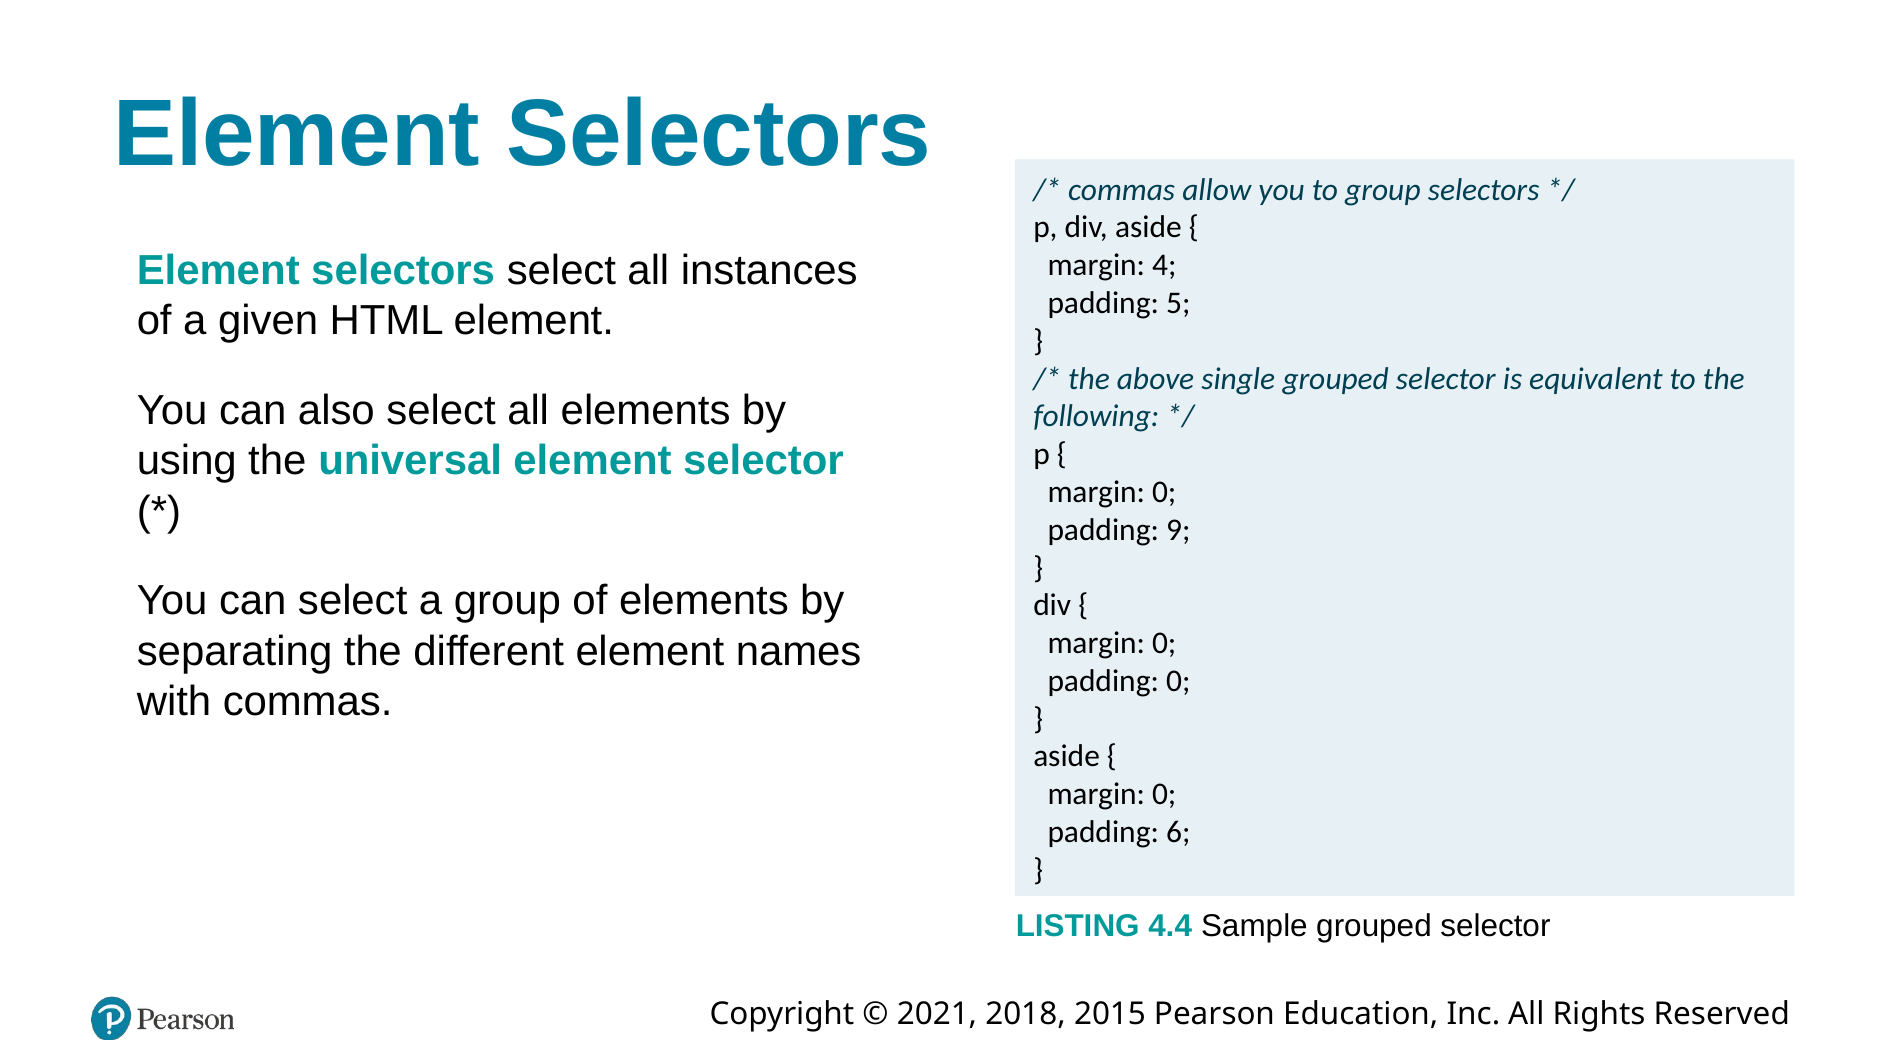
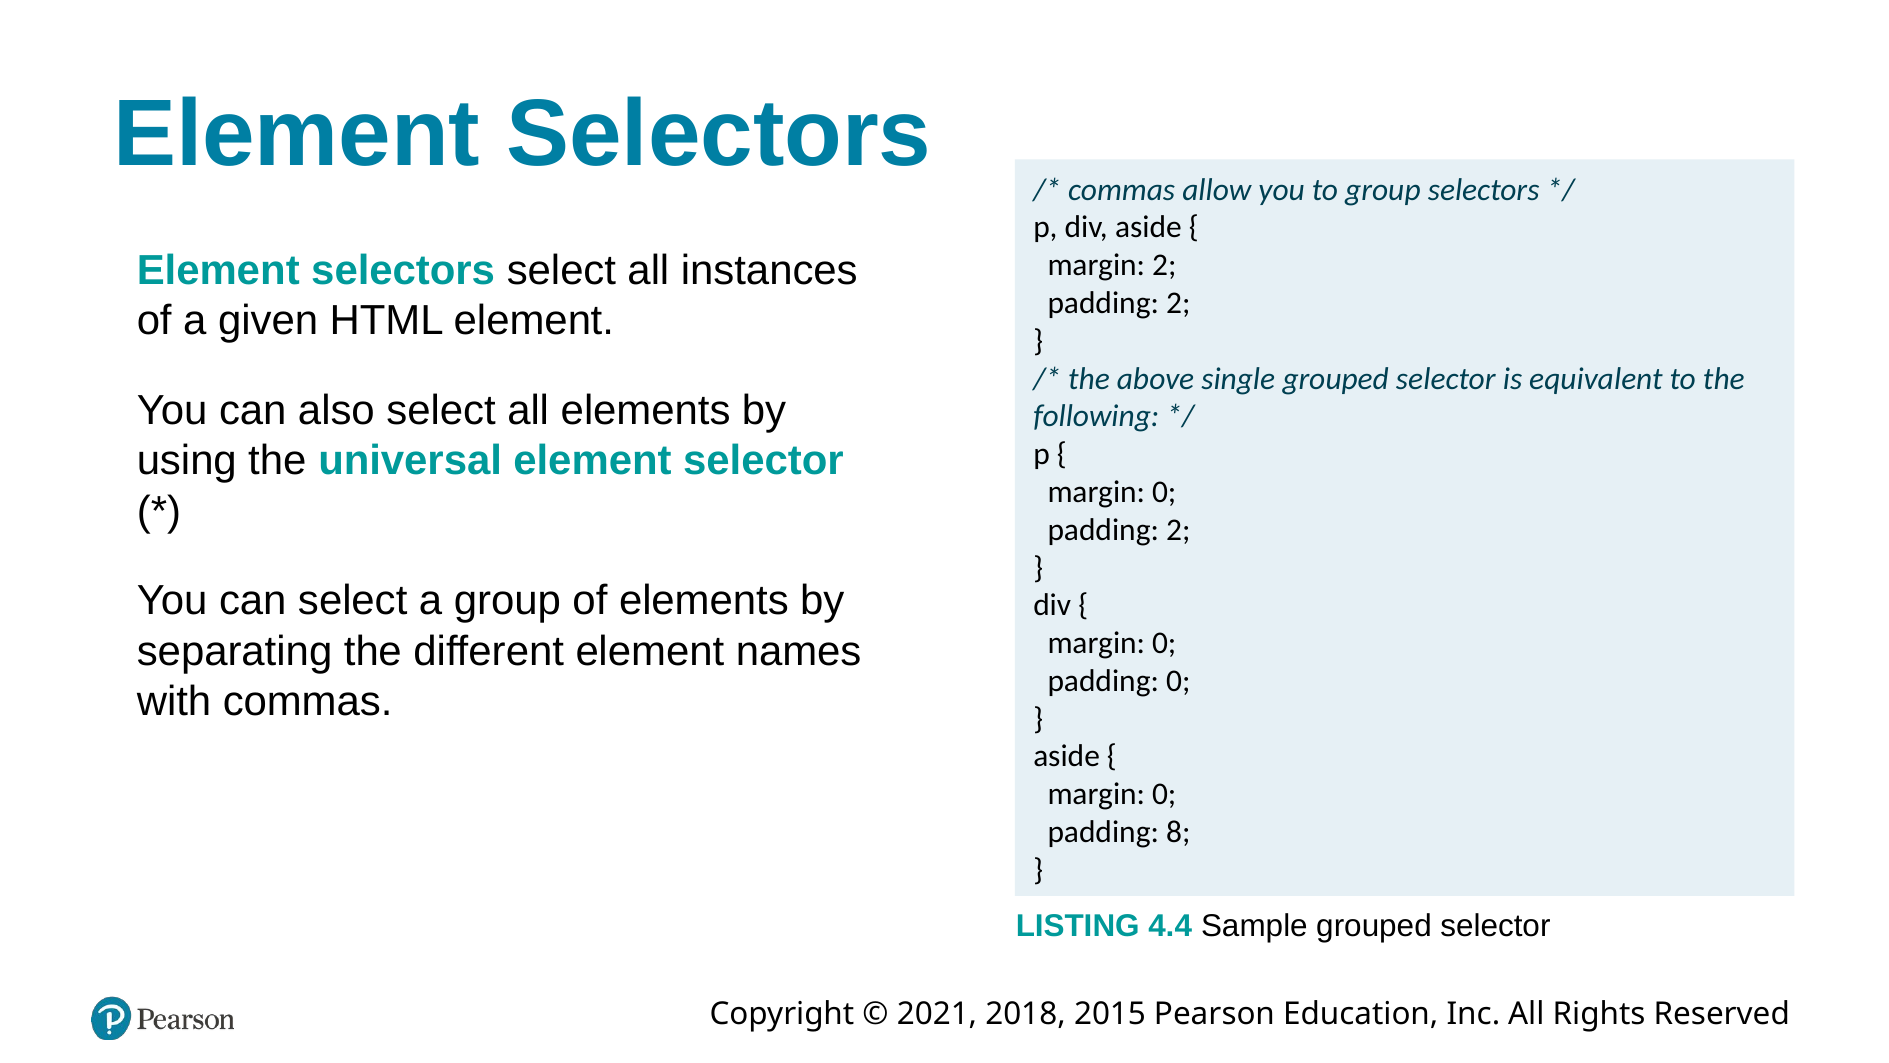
margin 4: 4 -> 2
5 at (1178, 303): 5 -> 2
9 at (1178, 530): 9 -> 2
6: 6 -> 8
